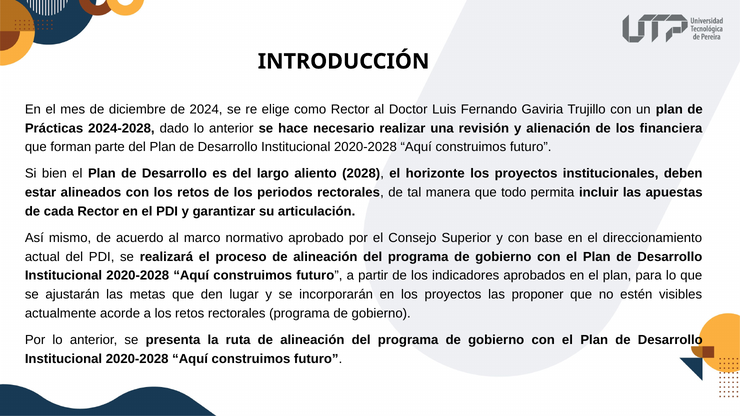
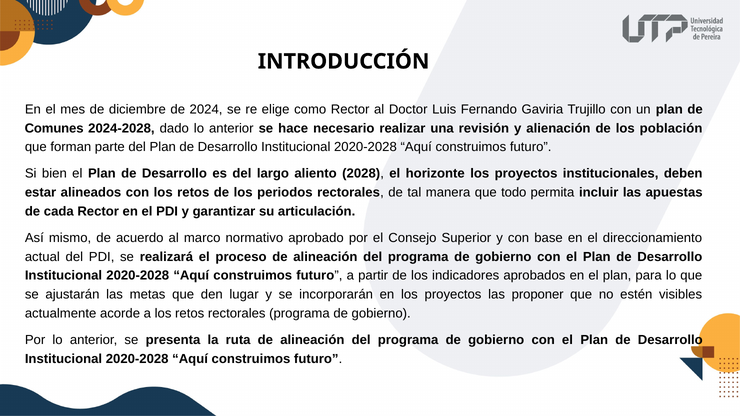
Prácticas: Prácticas -> Comunes
financiera: financiera -> población
